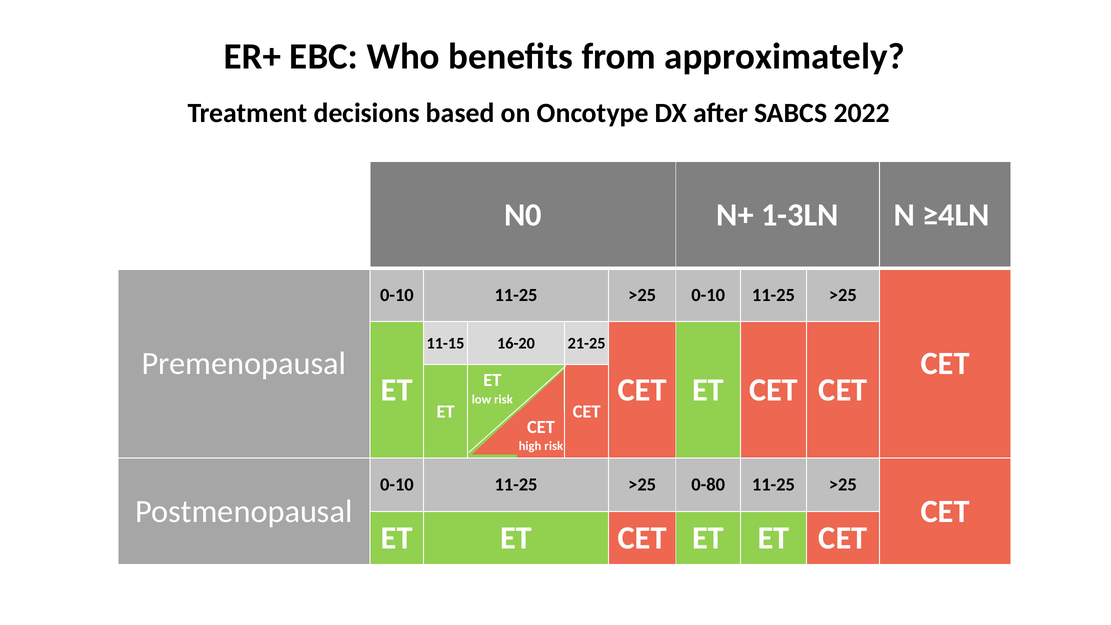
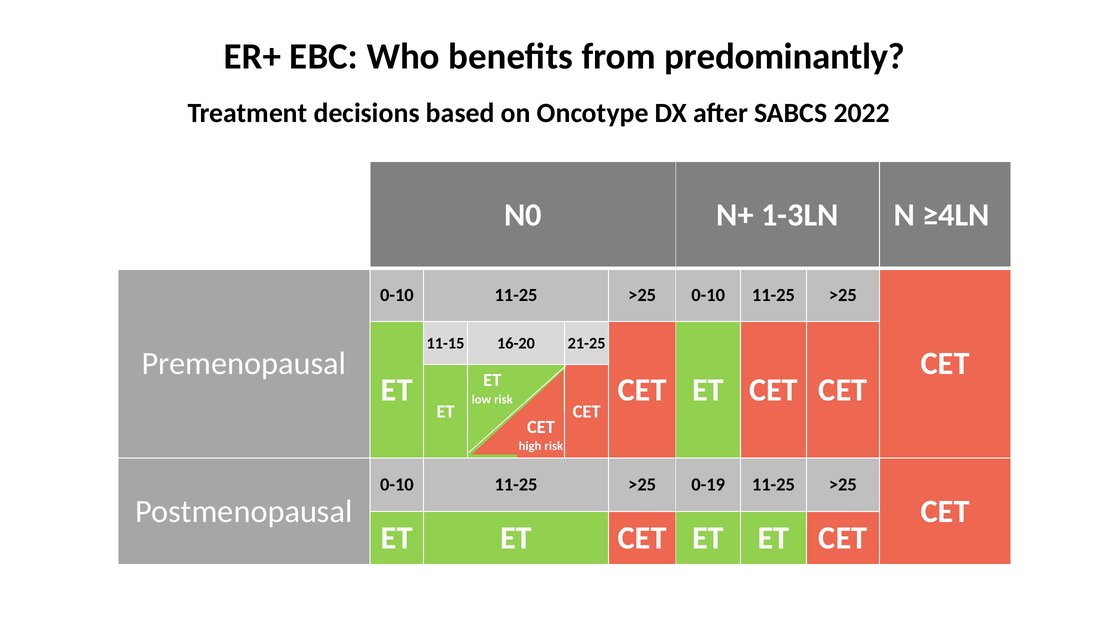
approximately: approximately -> predominantly
0-80: 0-80 -> 0-19
